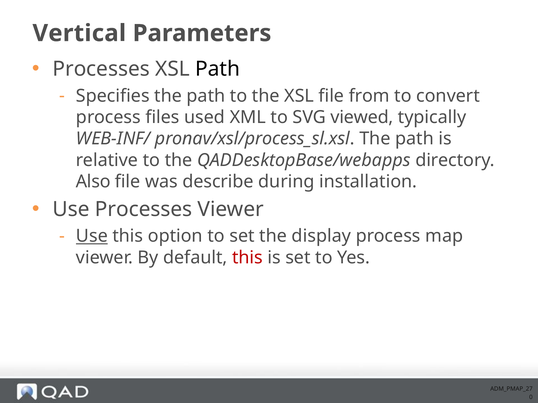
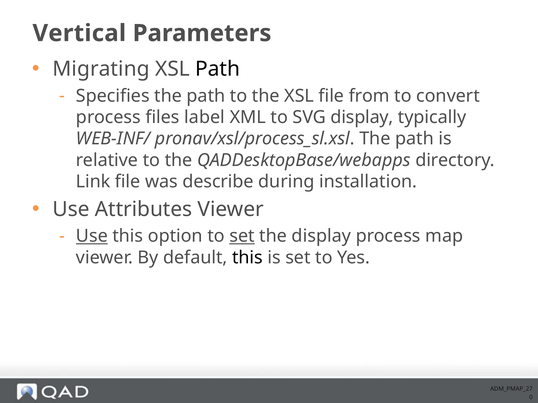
Processes at (101, 69): Processes -> Migrating
used: used -> label
SVG viewed: viewed -> display
Also: Also -> Link
Use Processes: Processes -> Attributes
set at (242, 236) underline: none -> present
this at (247, 258) colour: red -> black
